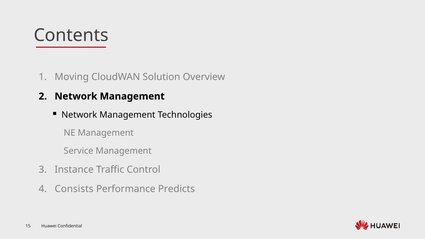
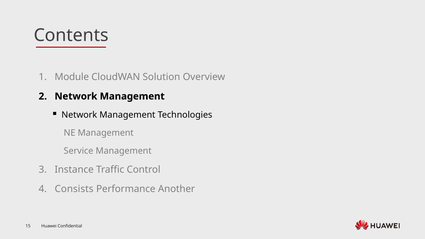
Moving: Moving -> Module
Predicts: Predicts -> Another
